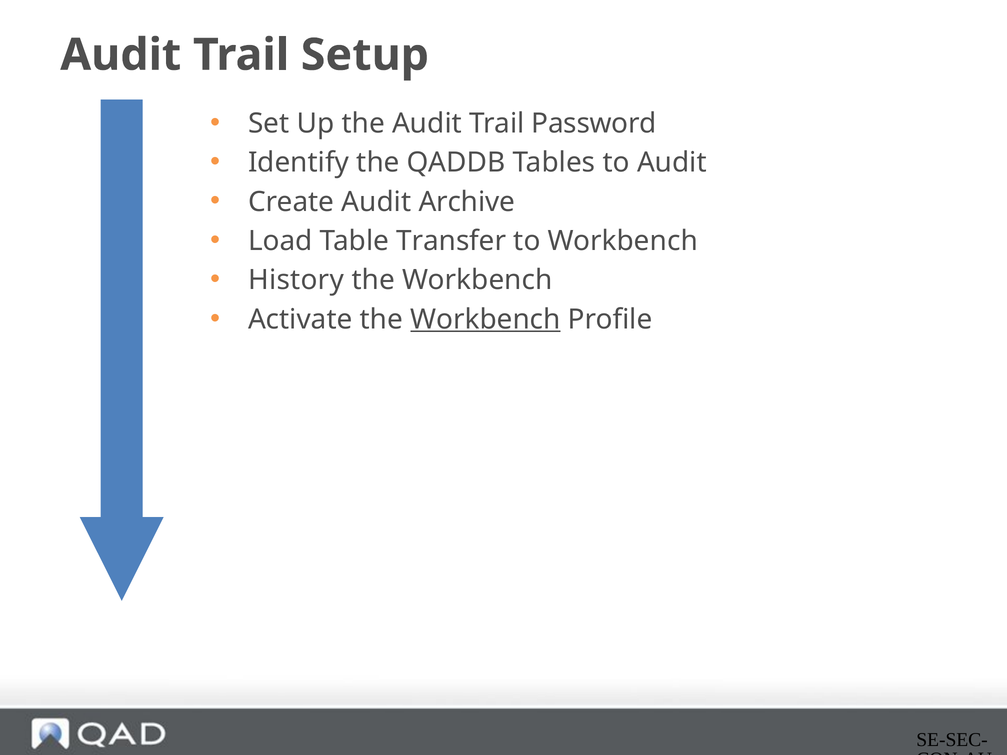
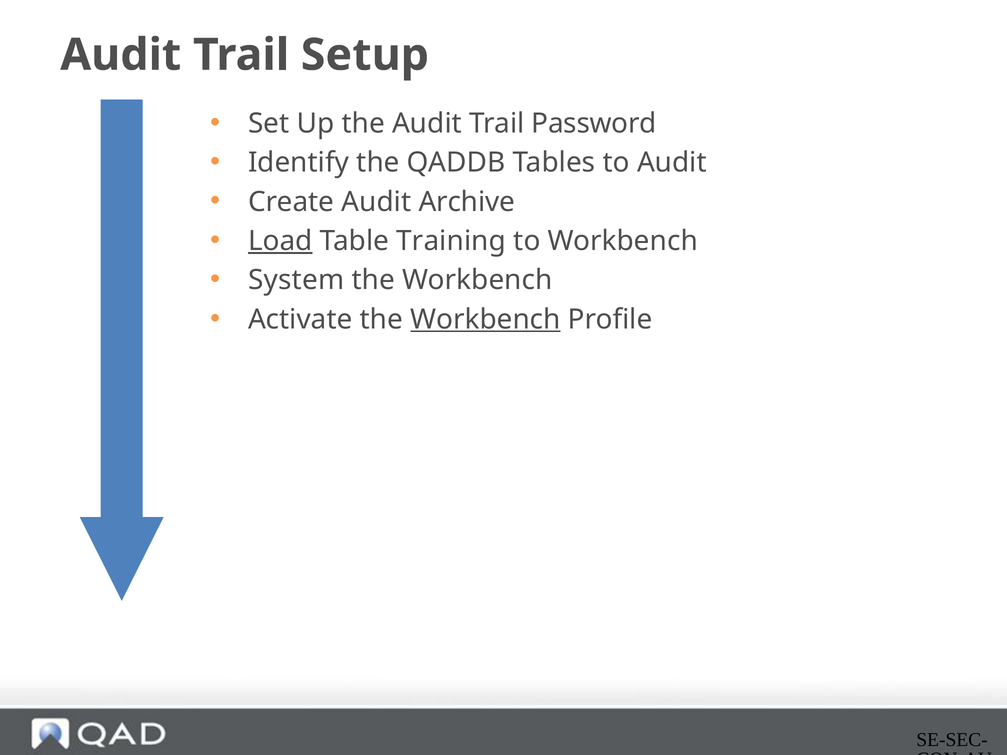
Load underline: none -> present
Transfer: Transfer -> Training
History: History -> System
